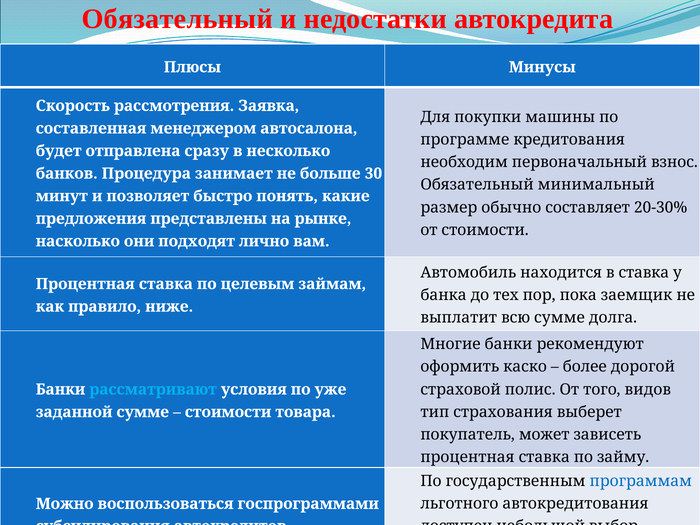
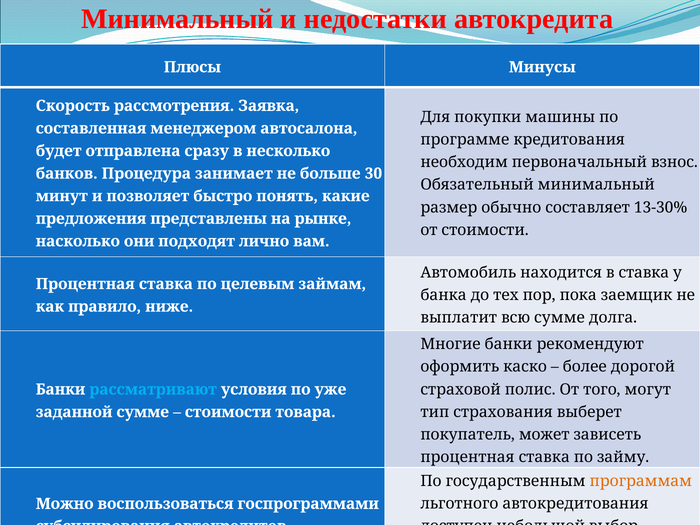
Обязательный at (177, 19): Обязательный -> Минимальный
20-30%: 20-30% -> 13-30%
видов: видов -> могут
программам colour: blue -> orange
